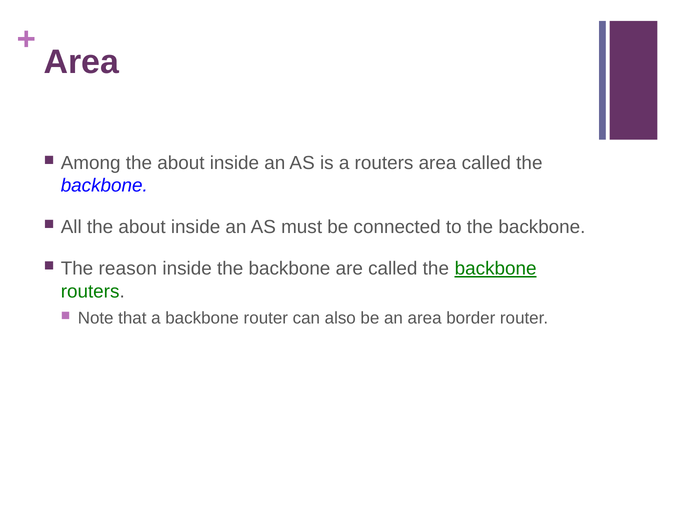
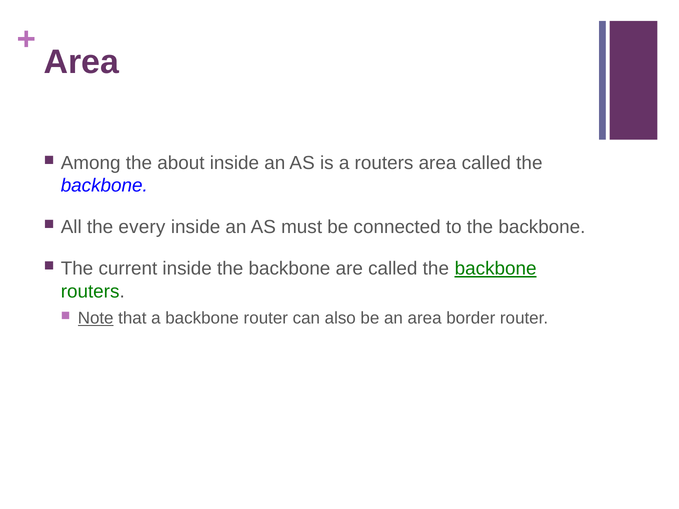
All the about: about -> every
reason: reason -> current
Note underline: none -> present
